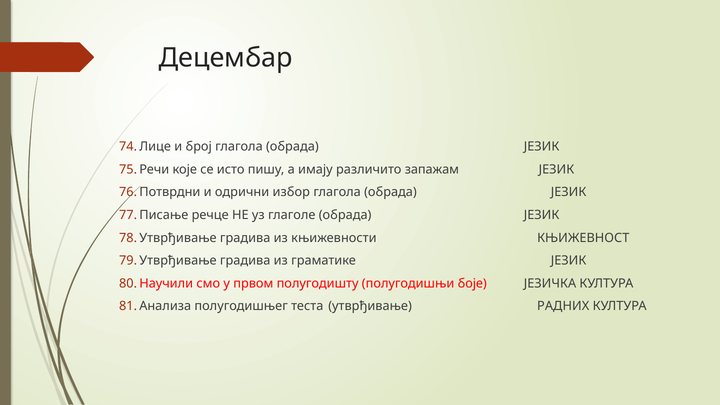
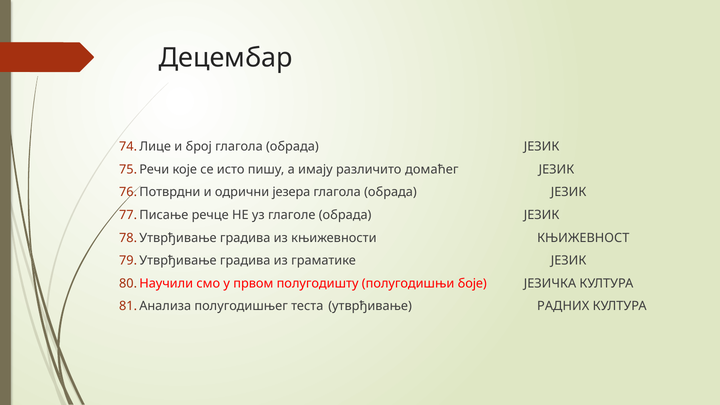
запажам: запажам -> домаћег
избор: избор -> језера
